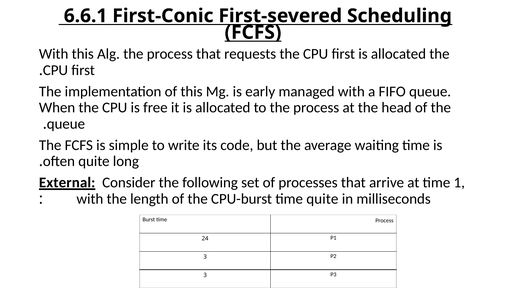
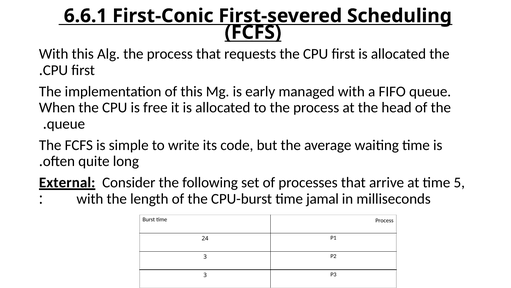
1: 1 -> 5
time quite: quite -> jamal
